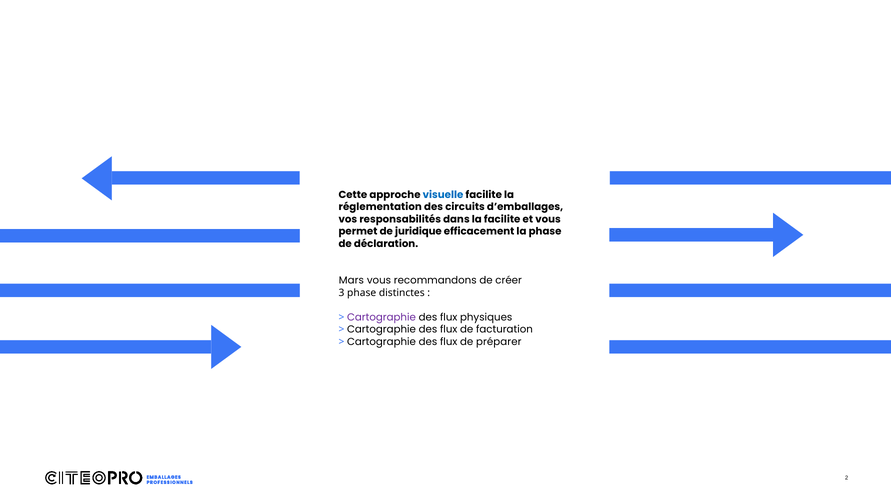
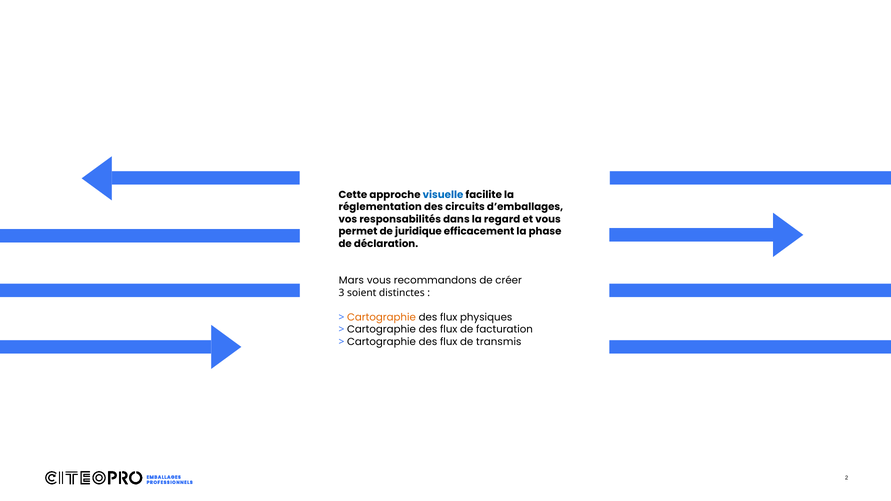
la facilite: facilite -> regard
3 phase: phase -> soient
Cartographie at (381, 317) colour: purple -> orange
préparer: préparer -> transmis
